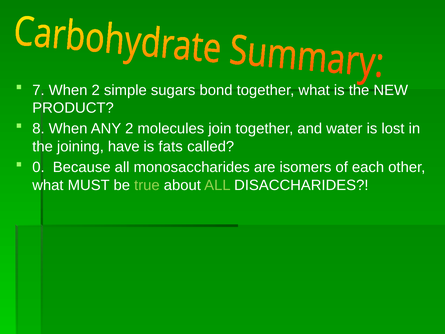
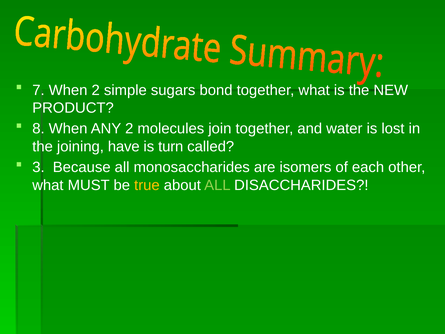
fats: fats -> turn
0: 0 -> 3
true colour: light green -> yellow
